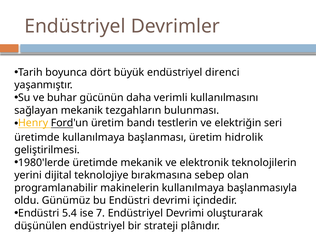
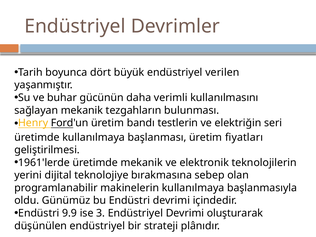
direnci: direnci -> verilen
hidrolik: hidrolik -> fiyatları
1980'lerde: 1980'lerde -> 1961'lerde
5.4: 5.4 -> 9.9
7: 7 -> 3
